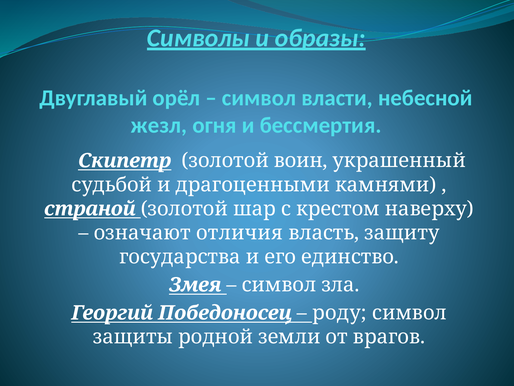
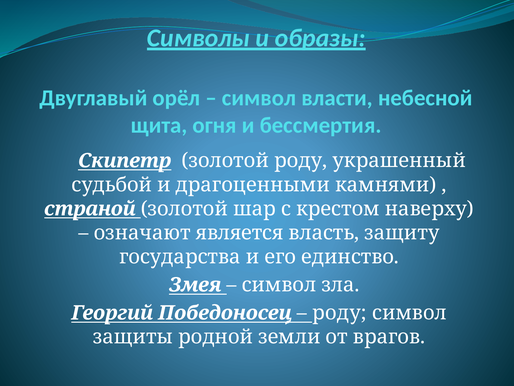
жезл: жезл -> щита
золотой воин: воин -> роду
отличия: отличия -> является
